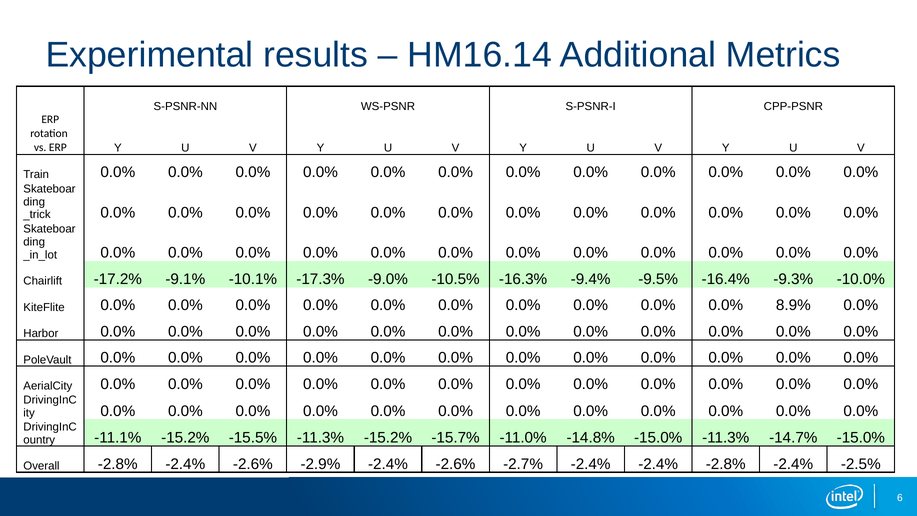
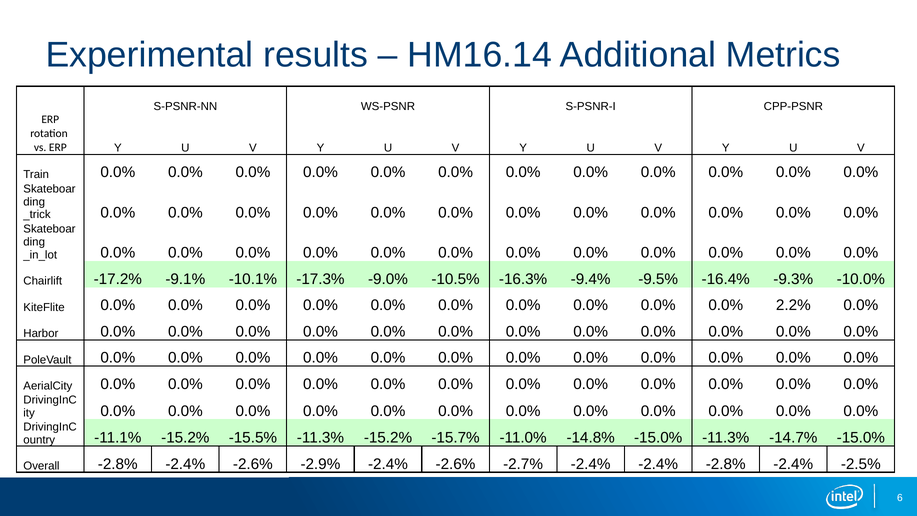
8.9%: 8.9% -> 2.2%
